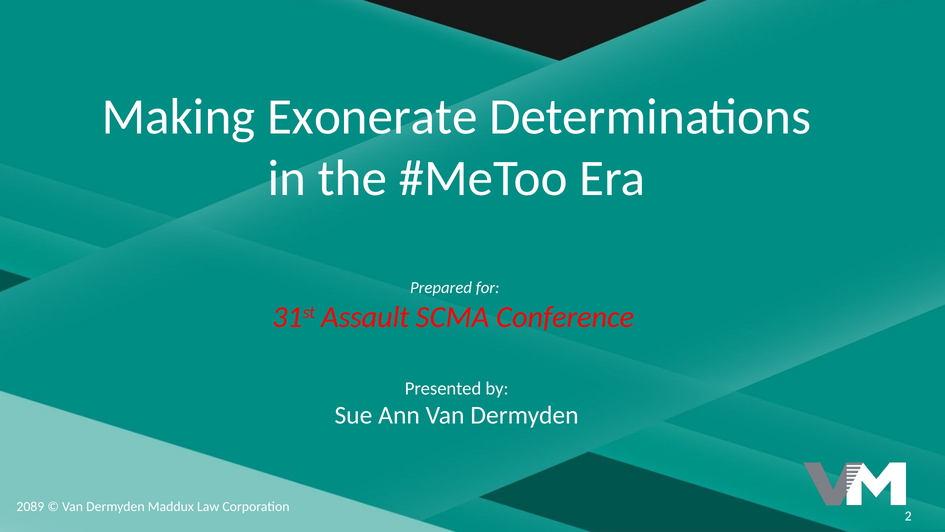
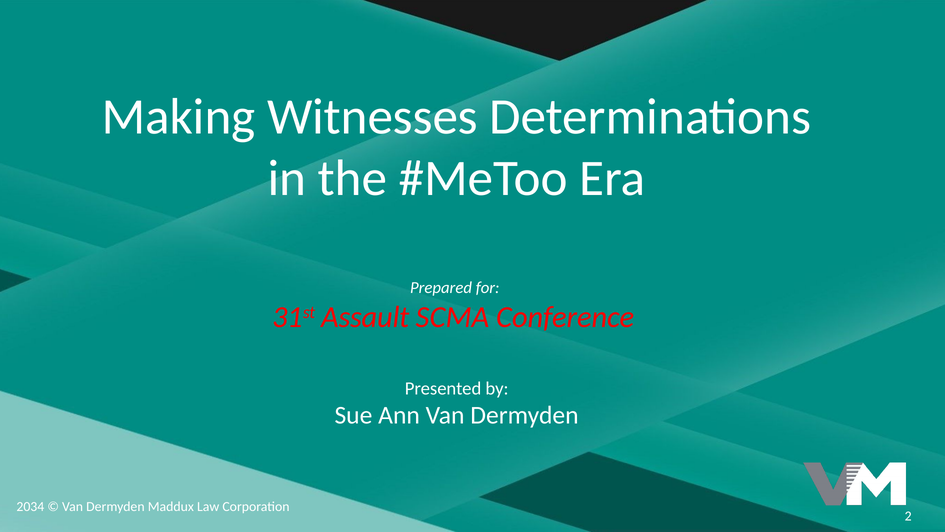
Exonerate: Exonerate -> Witnesses
2089: 2089 -> 2034
